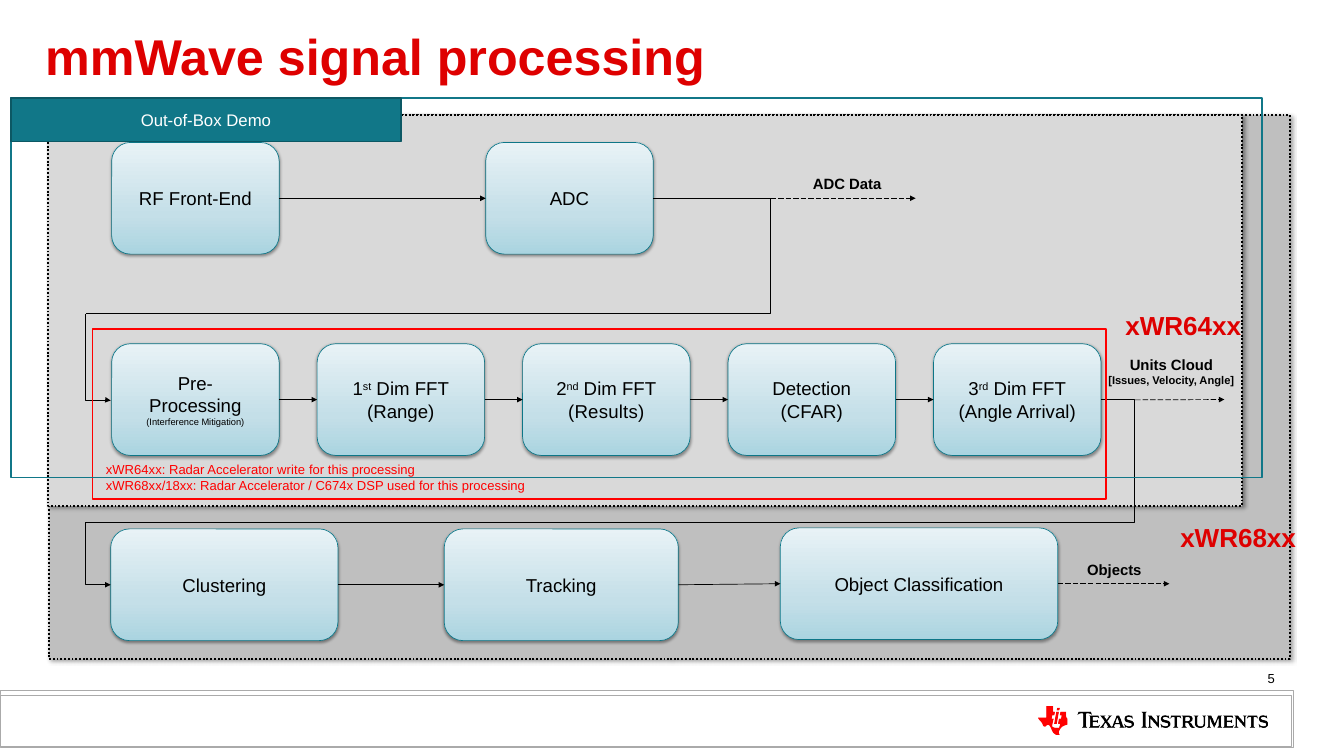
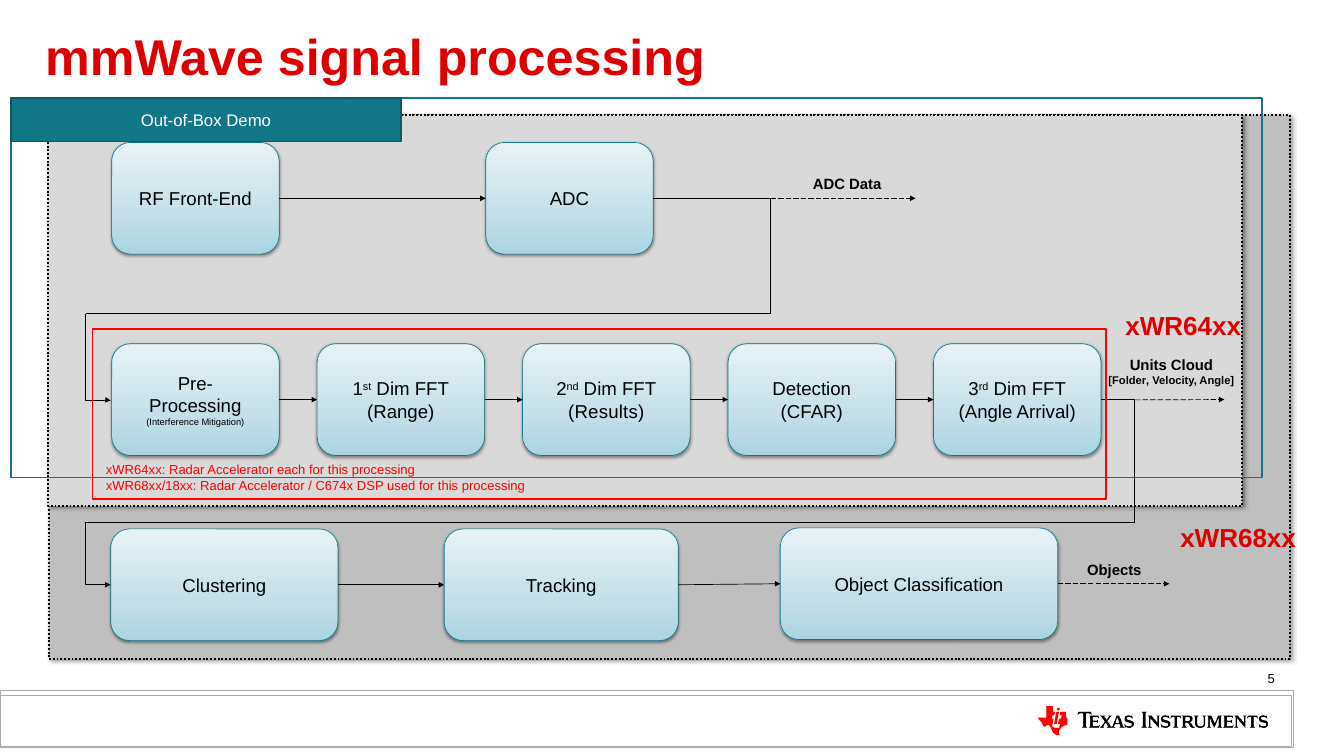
Issues: Issues -> Folder
write: write -> each
